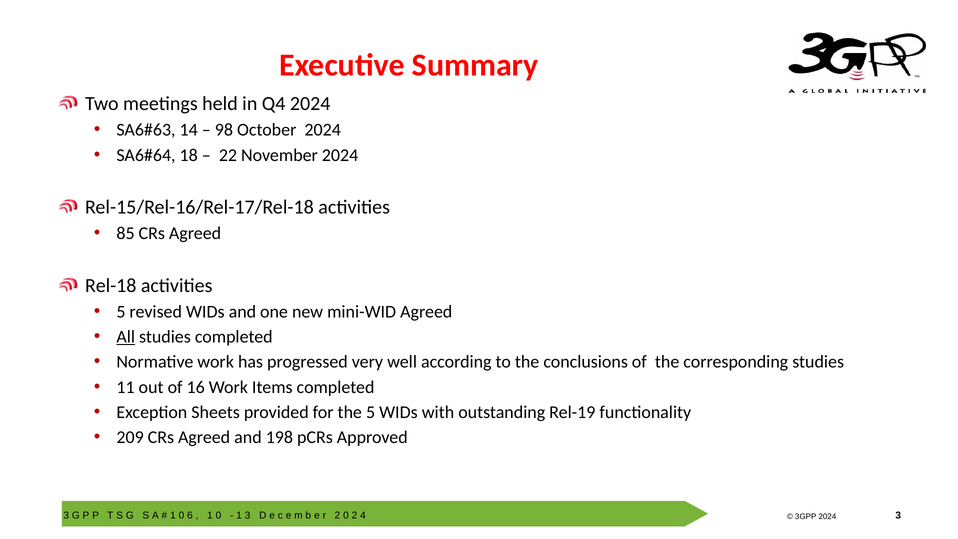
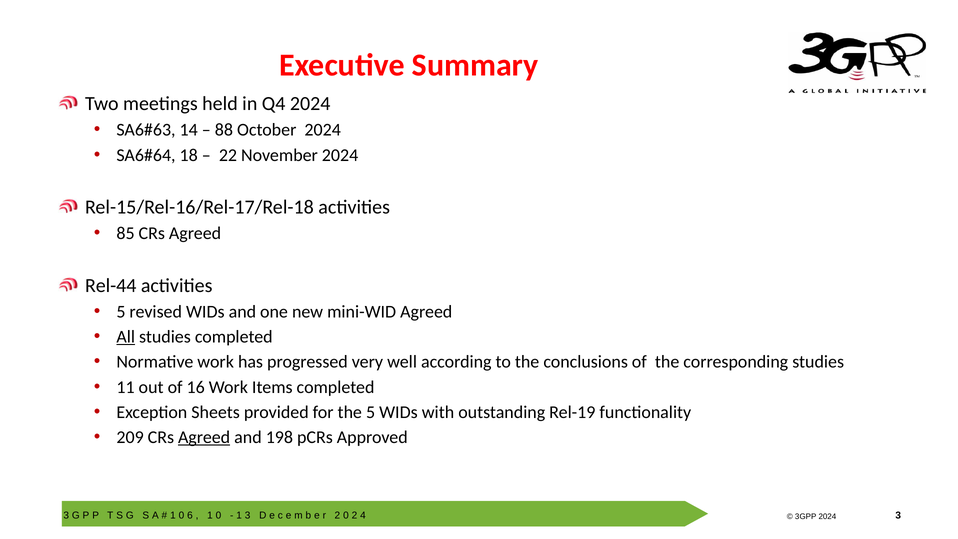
98: 98 -> 88
Rel-18: Rel-18 -> Rel-44
Agreed at (204, 437) underline: none -> present
